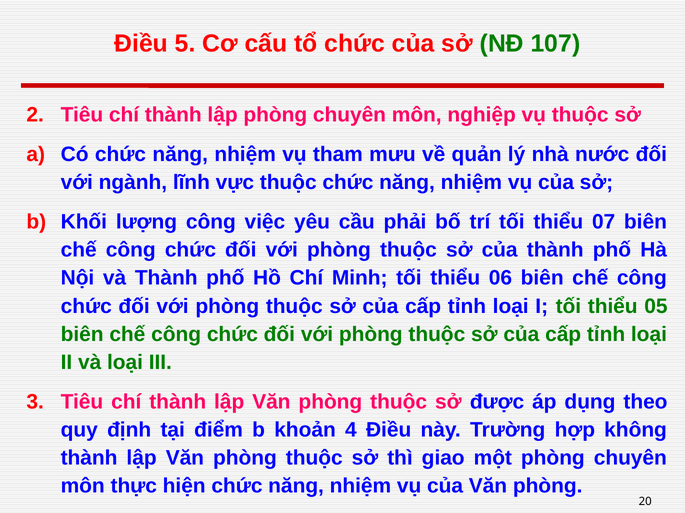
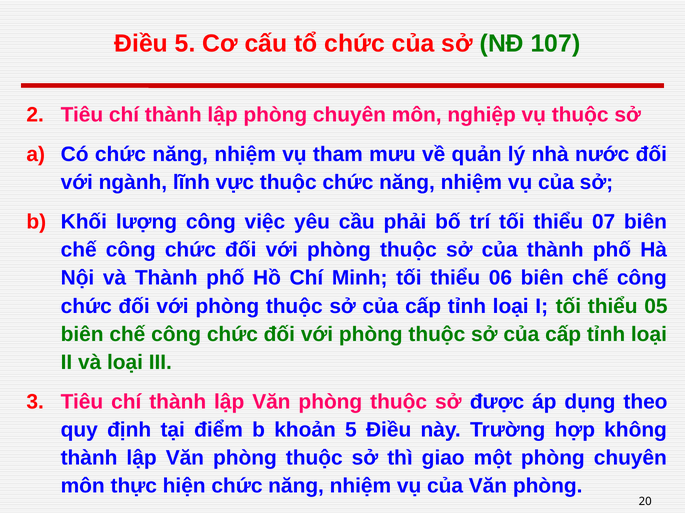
khoản 4: 4 -> 5
